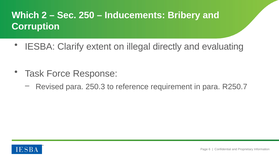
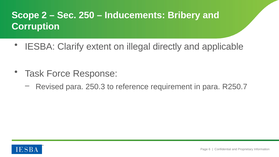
Which: Which -> Scope
evaluating: evaluating -> applicable
